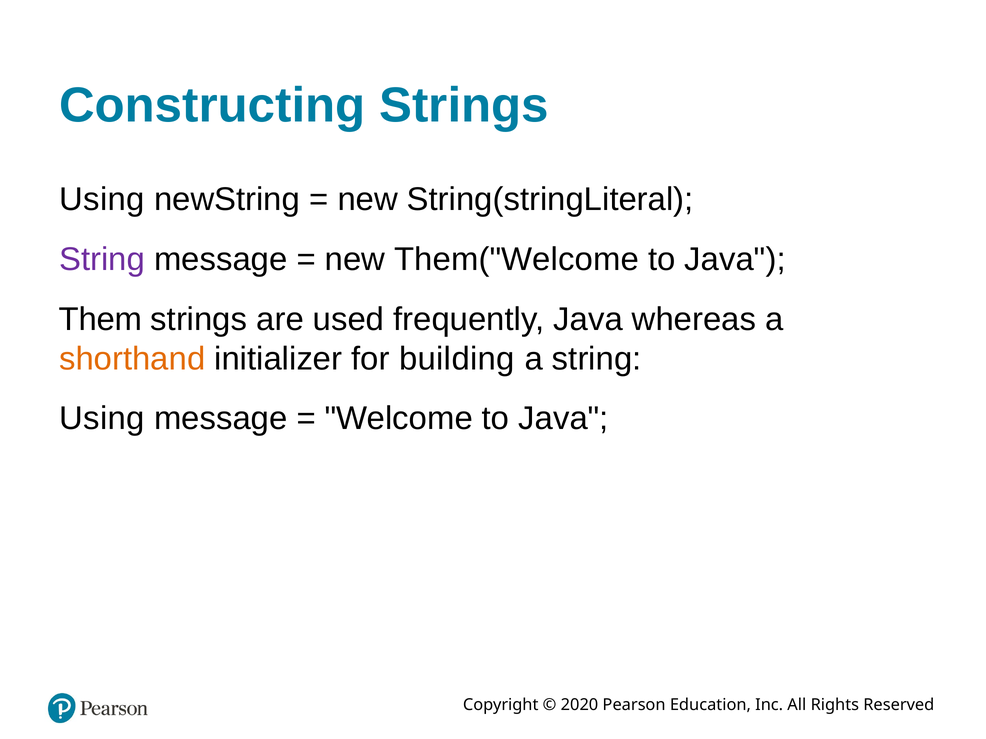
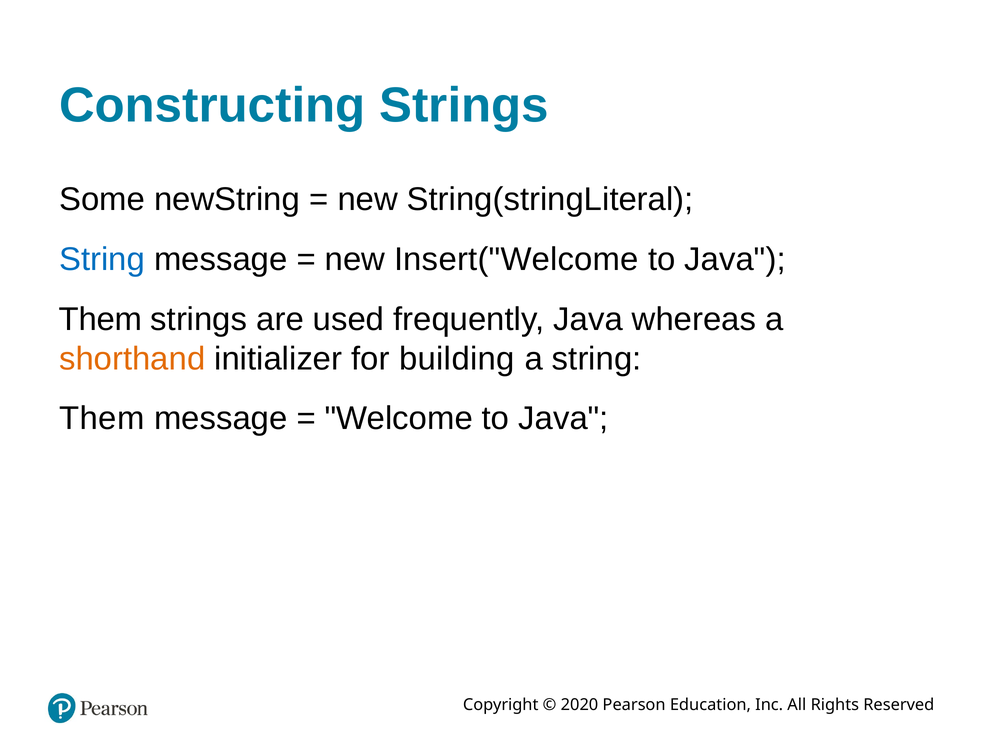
Using at (102, 200): Using -> Some
String at (102, 260) colour: purple -> blue
Them("Welcome: Them("Welcome -> Insert("Welcome
Using at (102, 419): Using -> Them
